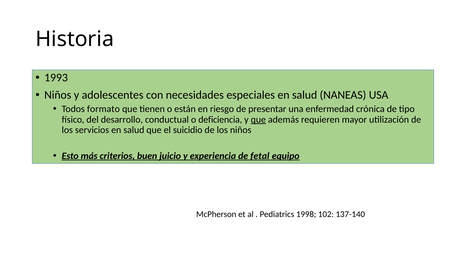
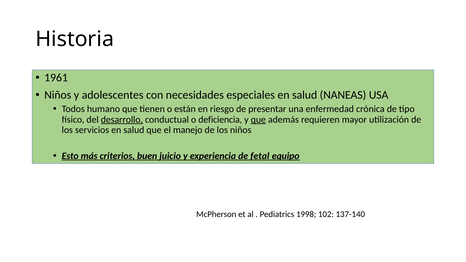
1993: 1993 -> 1961
formato: formato -> humano
desarrollo underline: none -> present
suicidio: suicidio -> manejo
